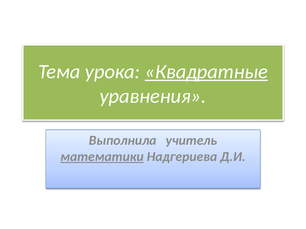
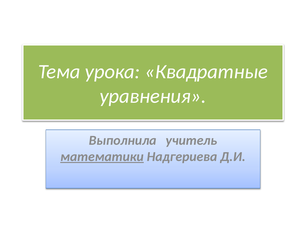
Квадратные underline: present -> none
